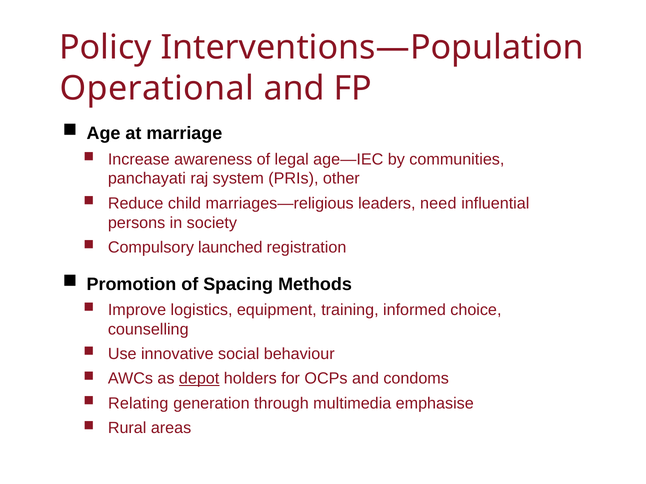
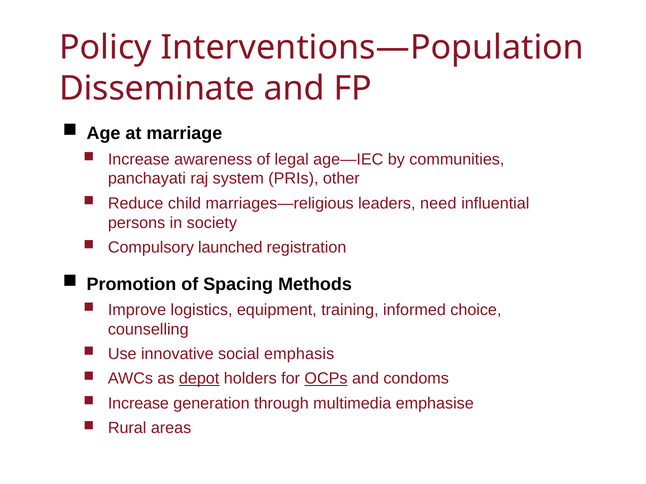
Operational: Operational -> Disseminate
behaviour: behaviour -> emphasis
OCPs underline: none -> present
Relating at (138, 404): Relating -> Increase
